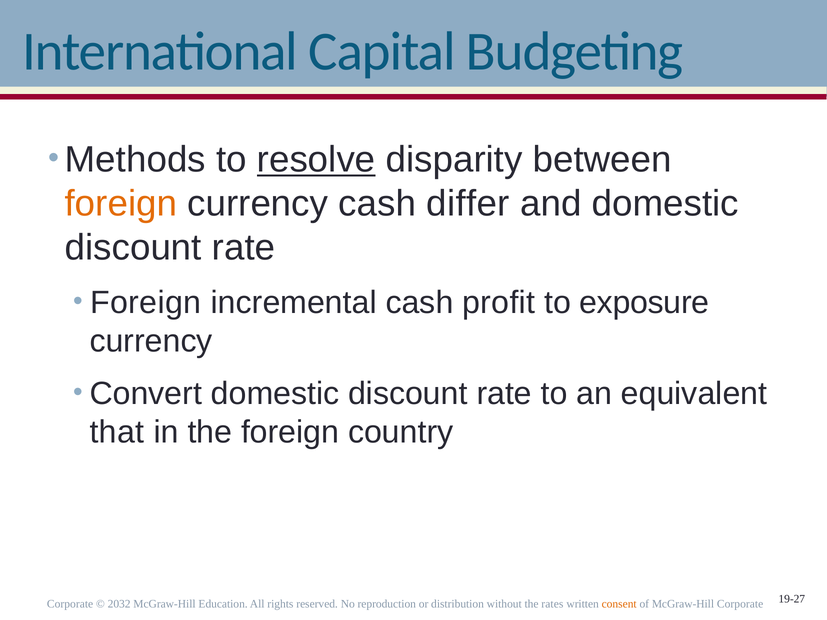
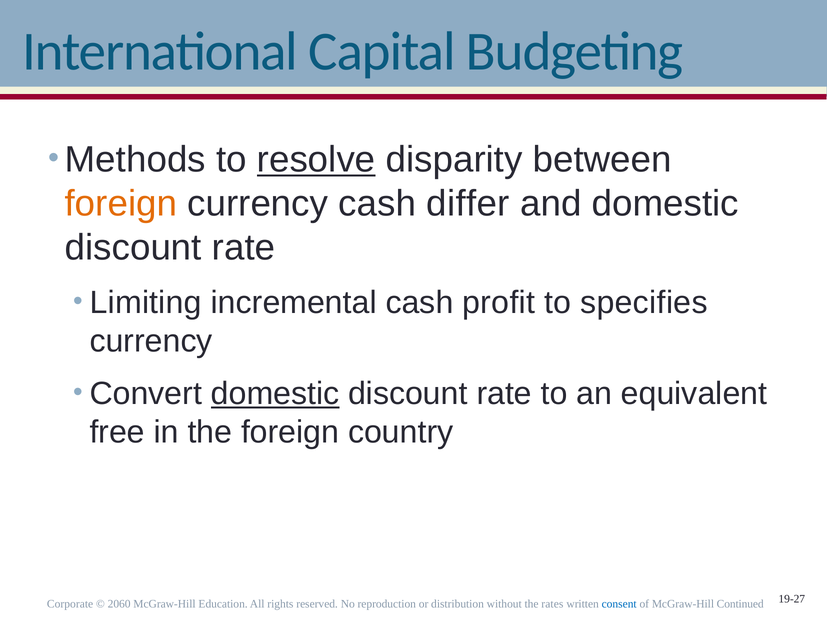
Foreign at (146, 303): Foreign -> Limiting
exposure: exposure -> specifies
domestic at (275, 394) underline: none -> present
that: that -> free
2032: 2032 -> 2060
consent colour: orange -> blue
McGraw-Hill Corporate: Corporate -> Continued
